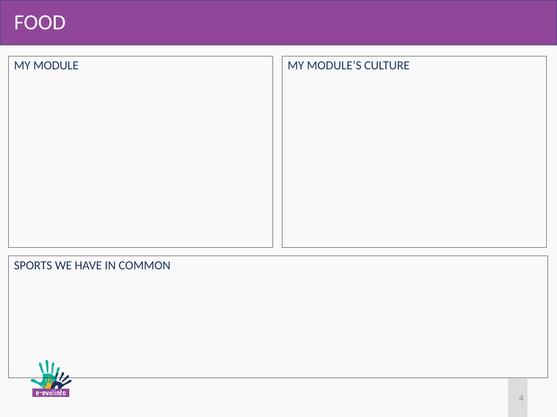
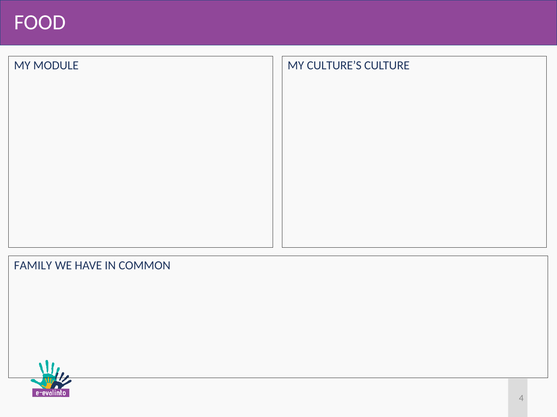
MODULE’S: MODULE’S -> CULTURE’S
SPORTS: SPORTS -> FAMILY
